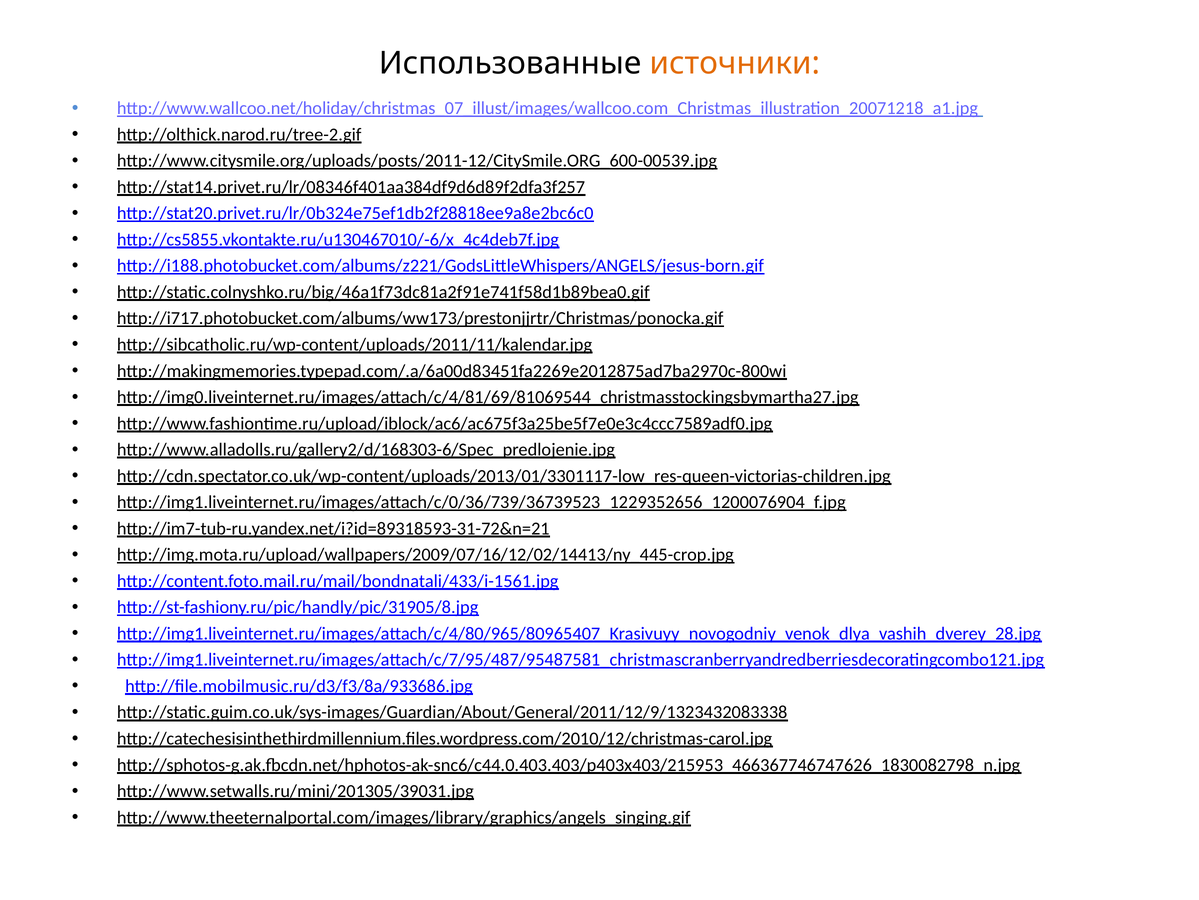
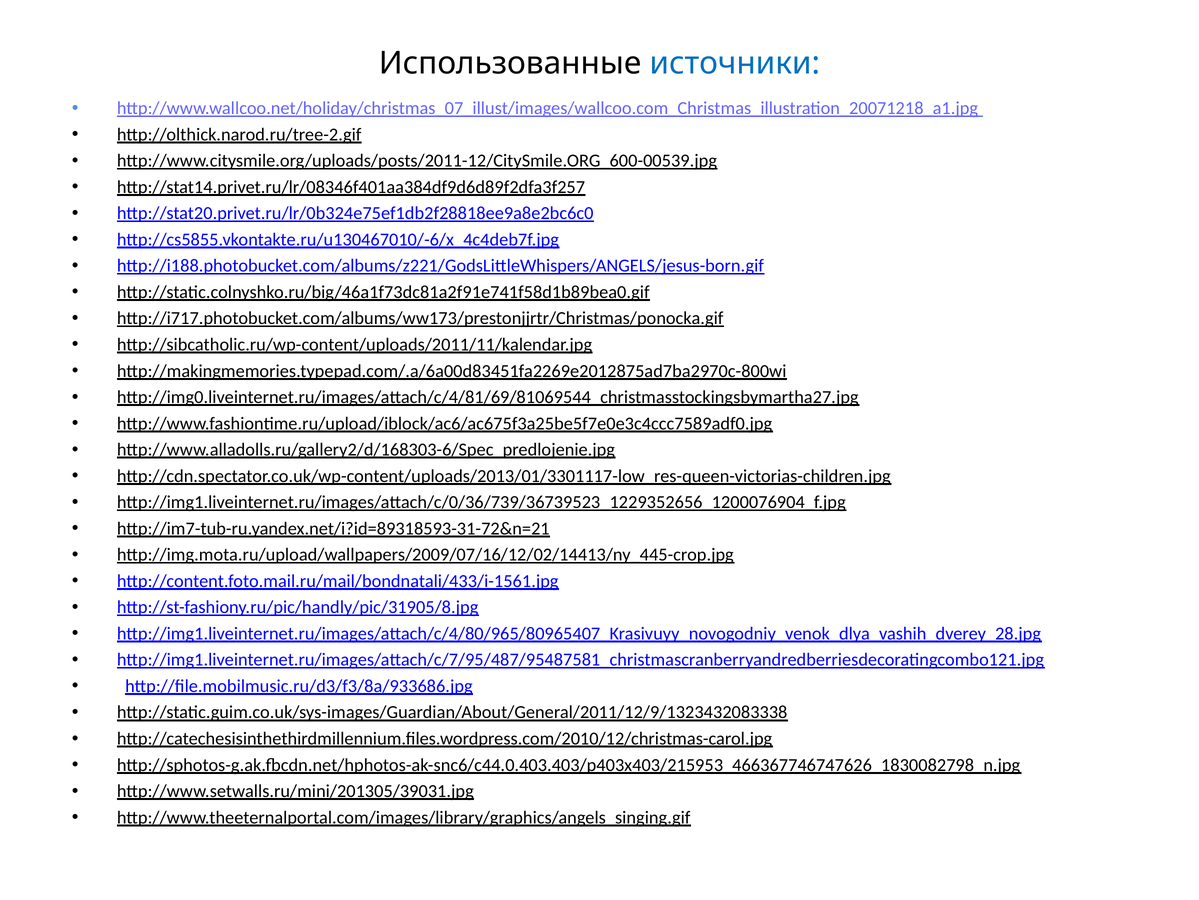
источники colour: orange -> blue
